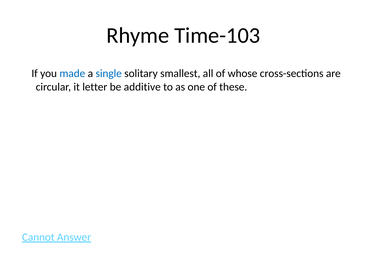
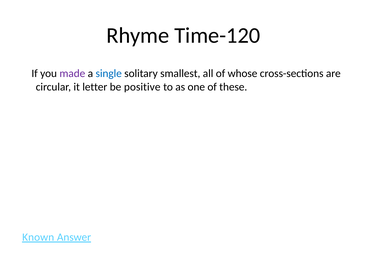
Time-103: Time-103 -> Time-120
made colour: blue -> purple
additive: additive -> positive
Cannot: Cannot -> Known
